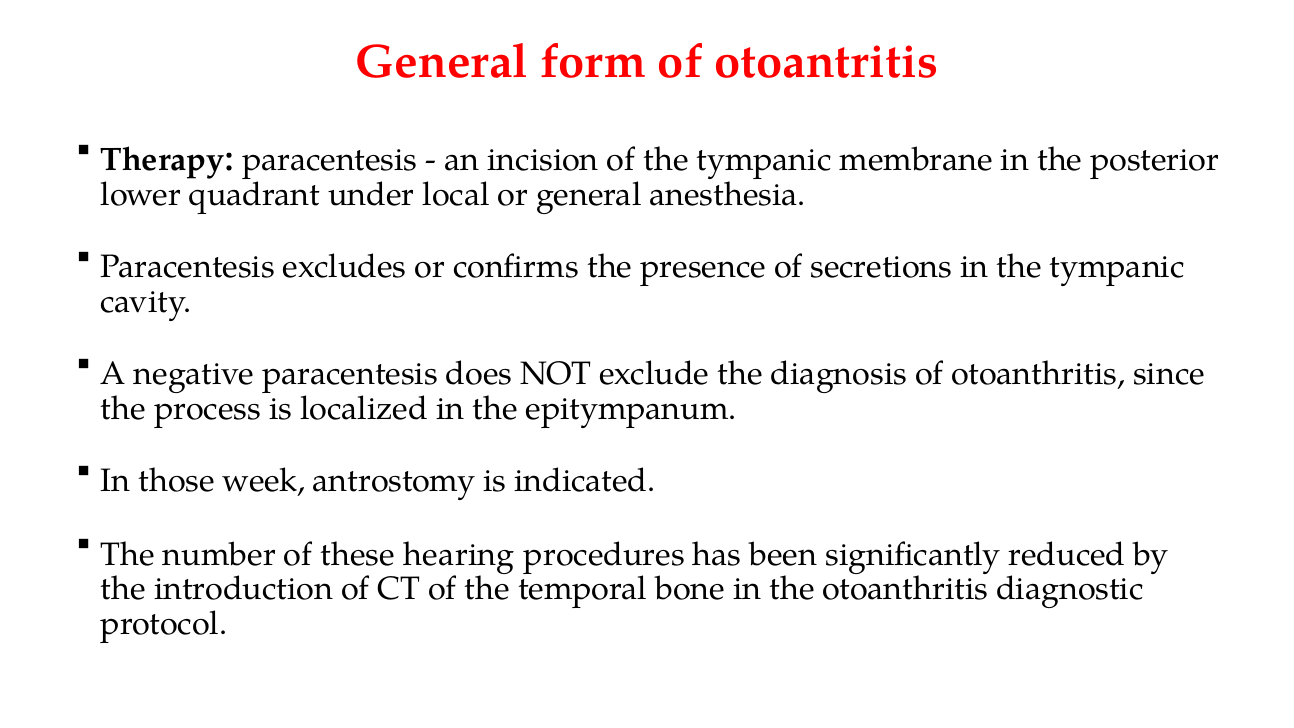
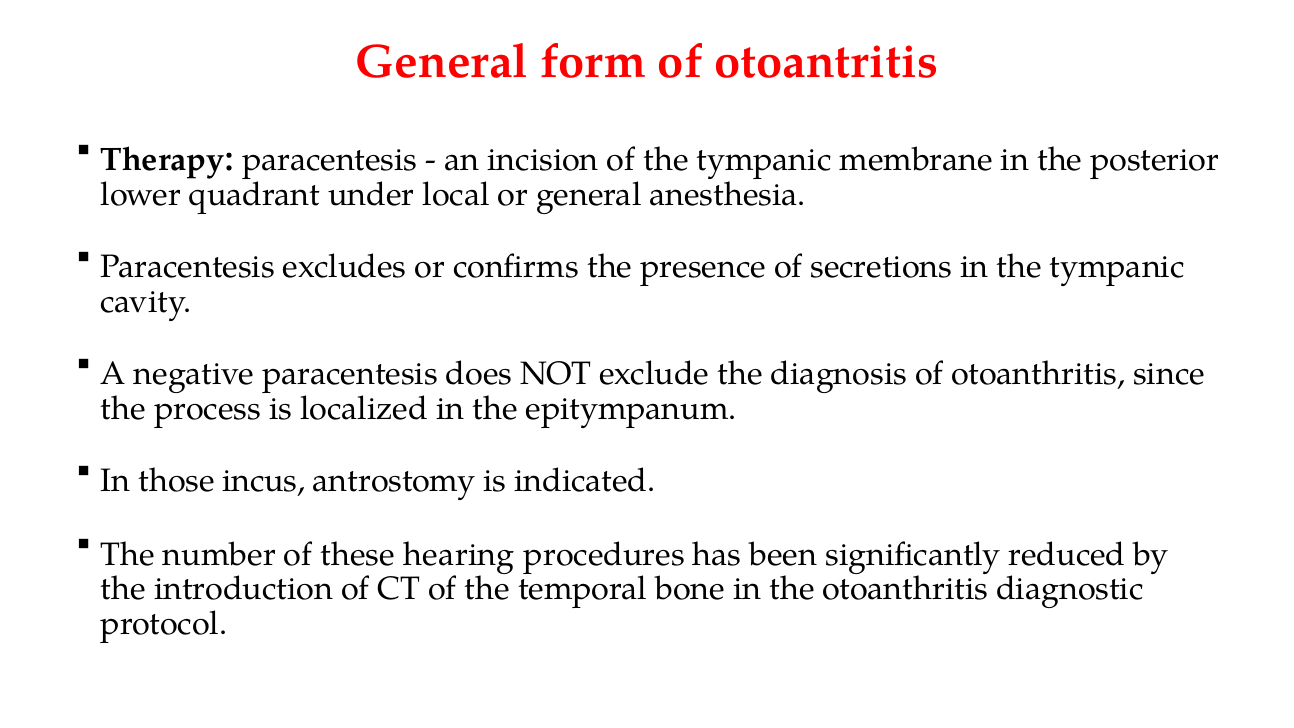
week: week -> incus
